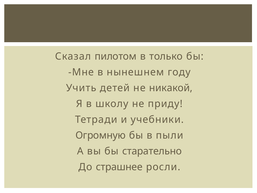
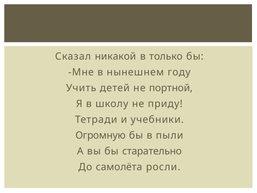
пилотом: пилотом -> никакой
никакой: никакой -> портной
страшнее: страшнее -> самолёта
